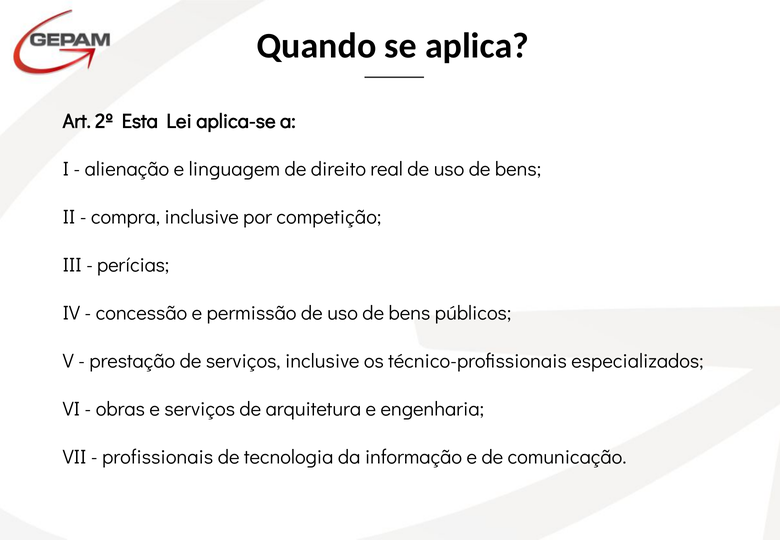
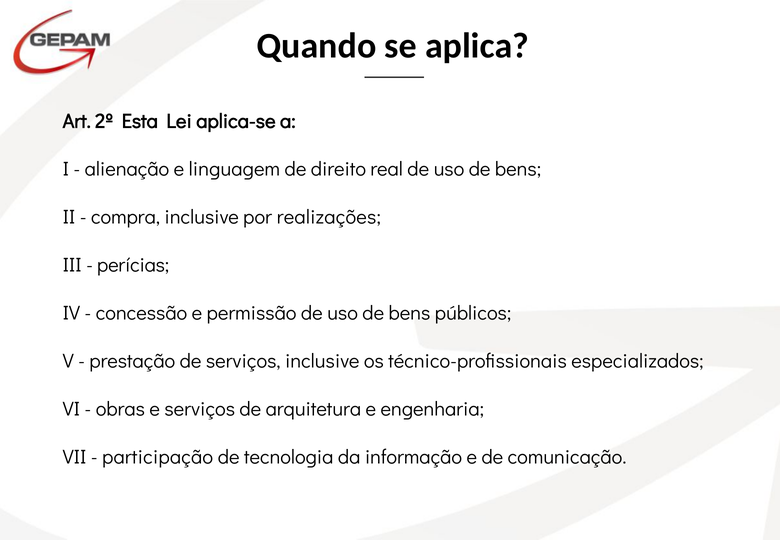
competição: competição -> realizações
profissionais: profissionais -> participação
